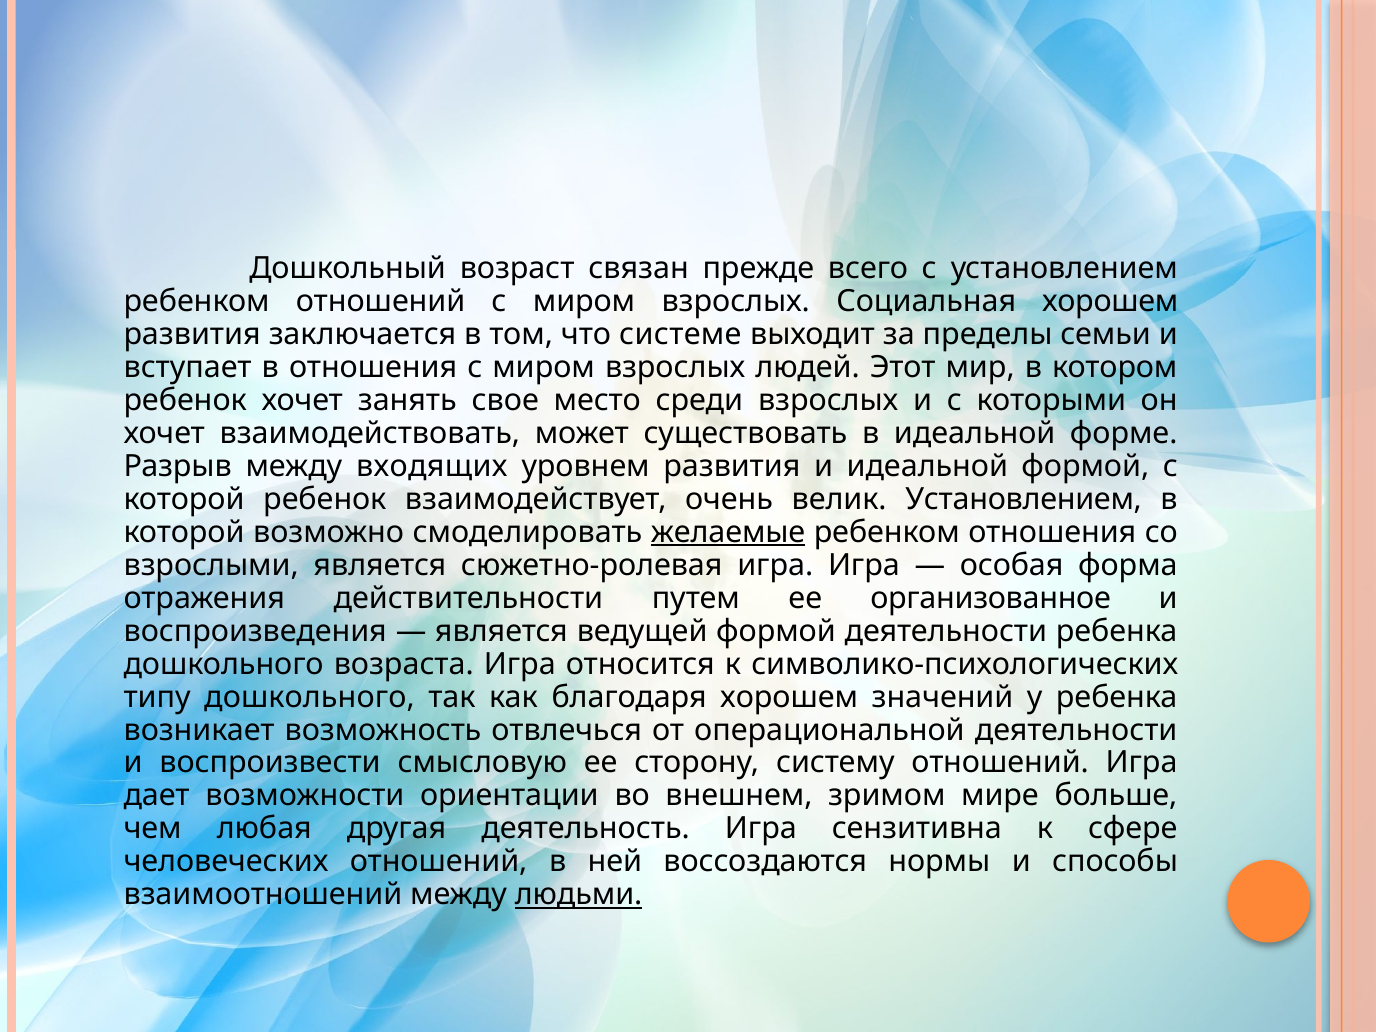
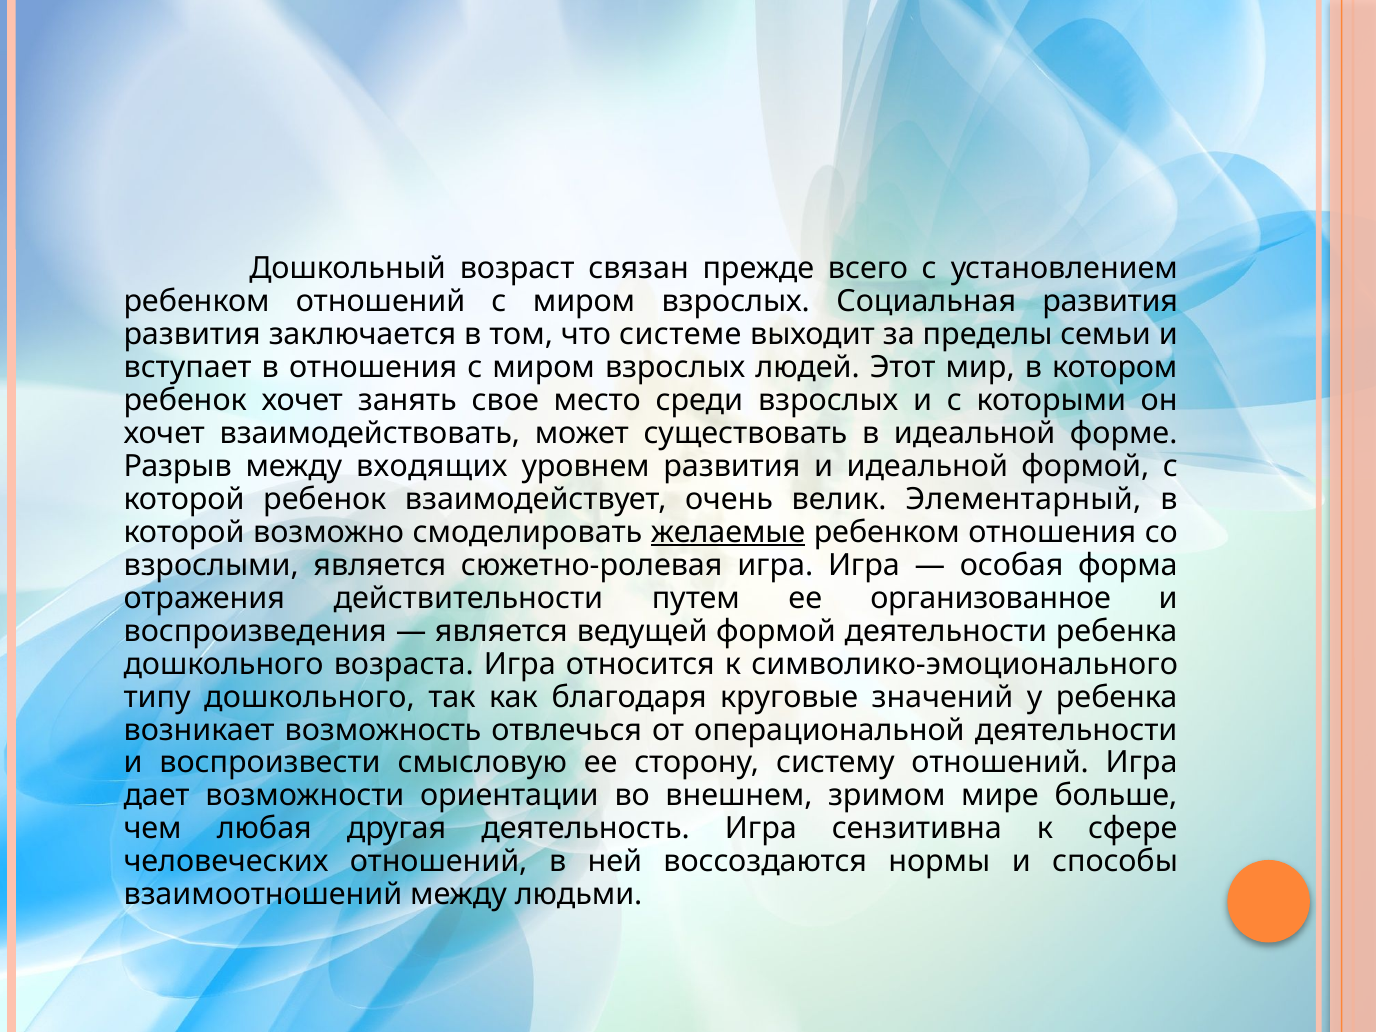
Социальная хорошем: хорошем -> развития
велик Установлением: Установлением -> Элементарный
символико-психологических: символико-психологических -> символико-эмоционального
благодаря хорошем: хорошем -> круговые
людьми underline: present -> none
